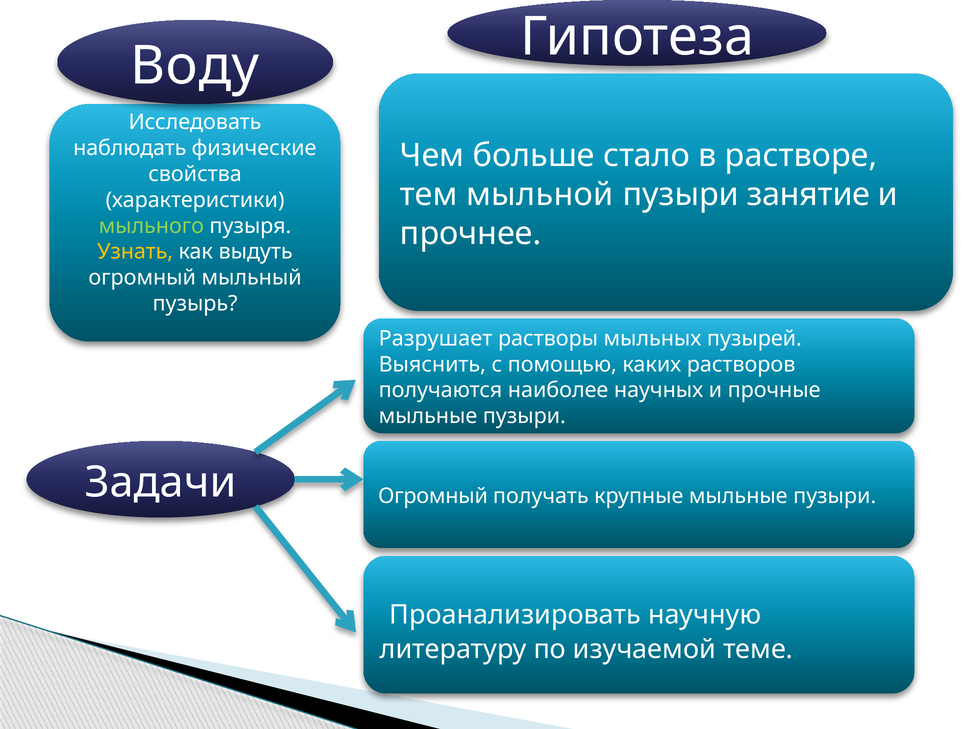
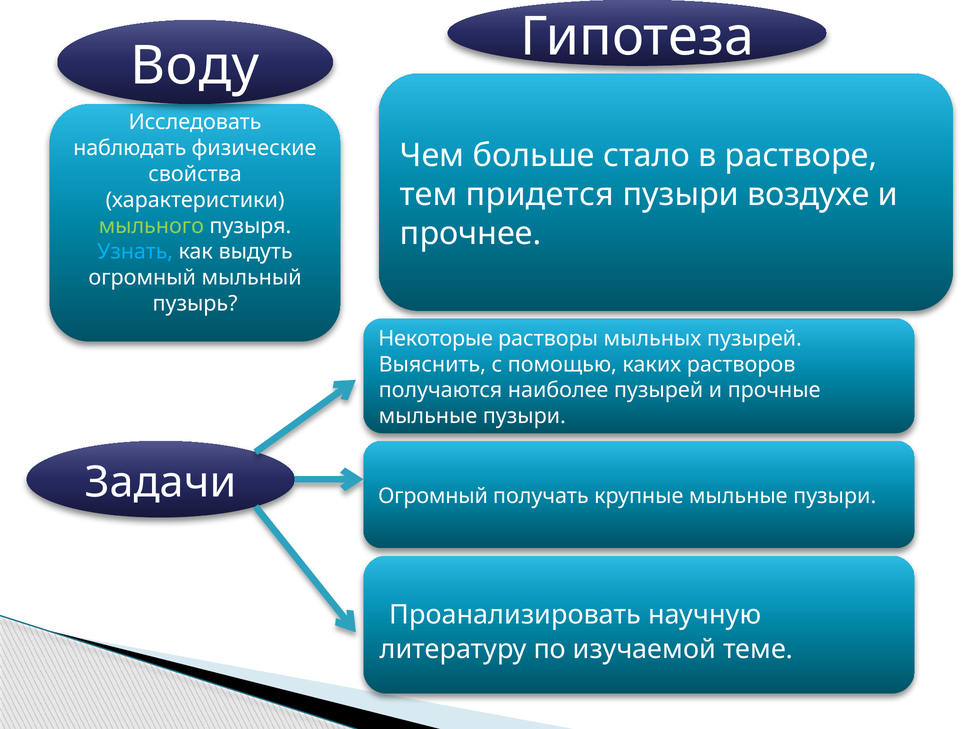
мыльной: мыльной -> придется
занятие: занятие -> воздухе
Узнать colour: yellow -> light blue
Разрушает: Разрушает -> Некоторые
наиболее научных: научных -> пузырей
